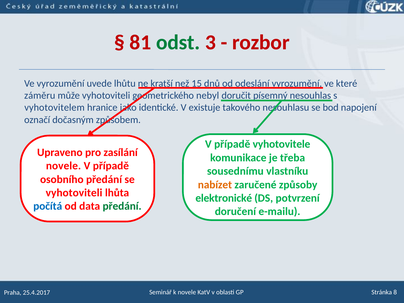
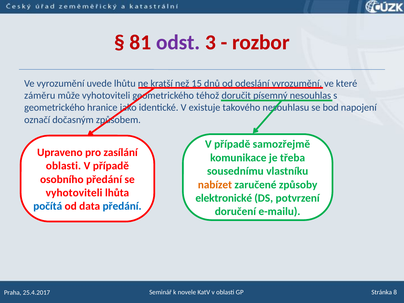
odst colour: green -> purple
nebyl: nebyl -> téhož
vyhotovitelem at (55, 108): vyhotovitelem -> geometrického
vyhotovitele: vyhotovitele -> samozřejmě
novele at (63, 166): novele -> oblasti
předání at (122, 206) colour: green -> blue
